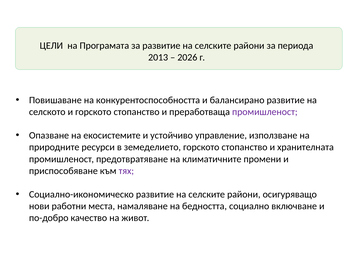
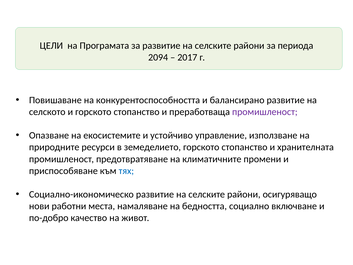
2013: 2013 -> 2094
2026: 2026 -> 2017
тях colour: purple -> blue
